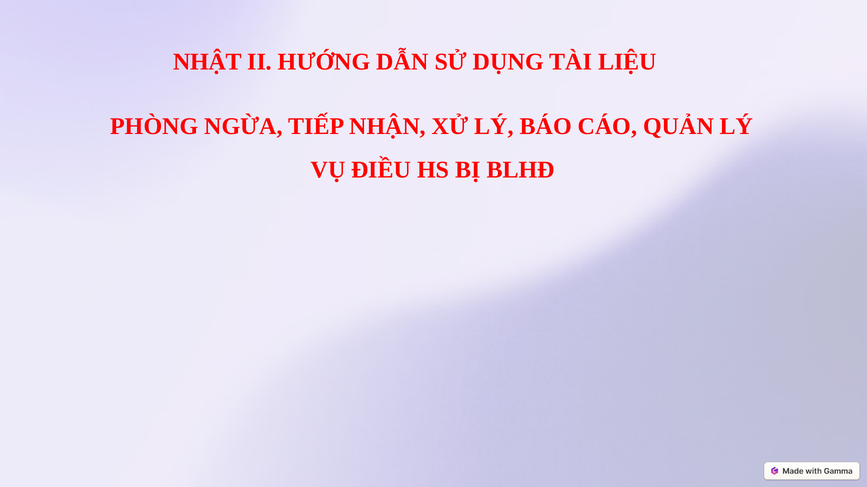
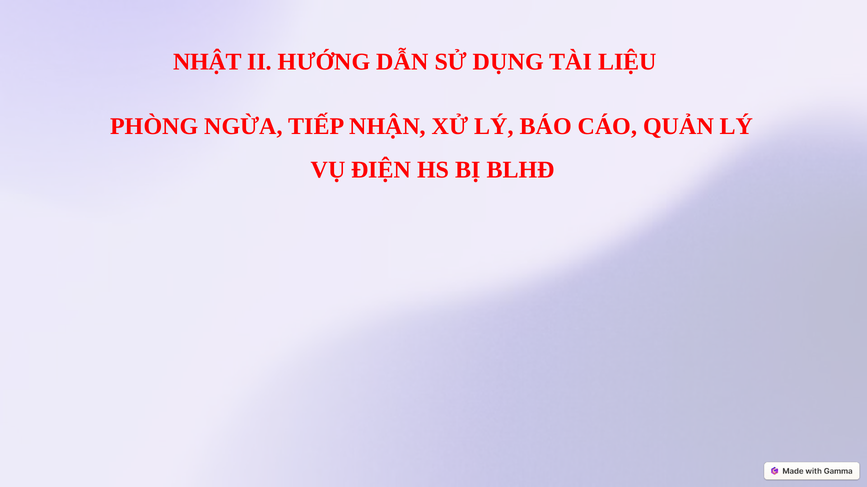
ĐIỀU: ĐIỀU -> ĐIỆN
